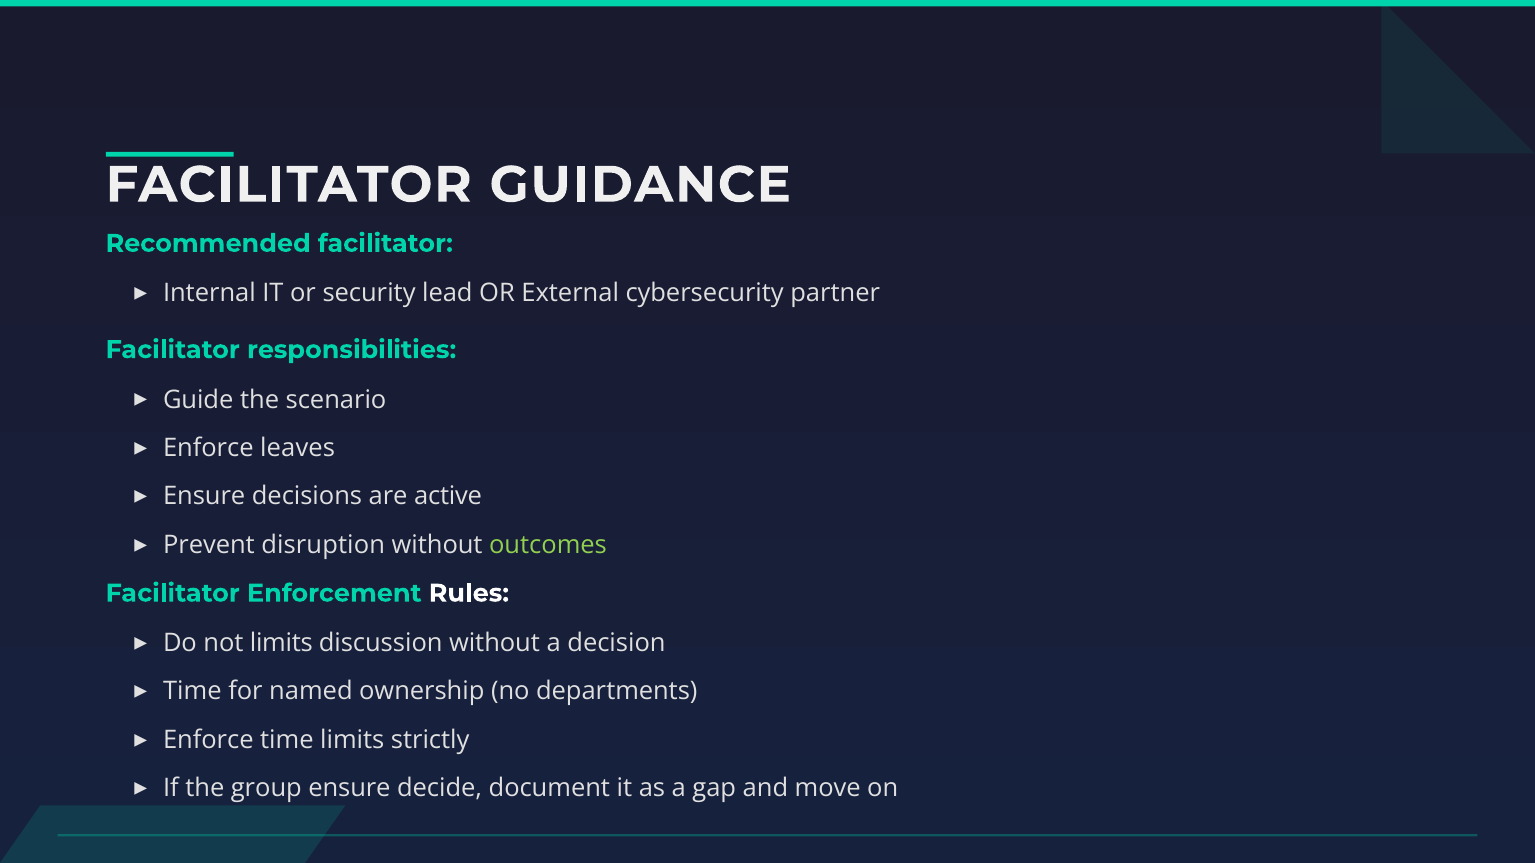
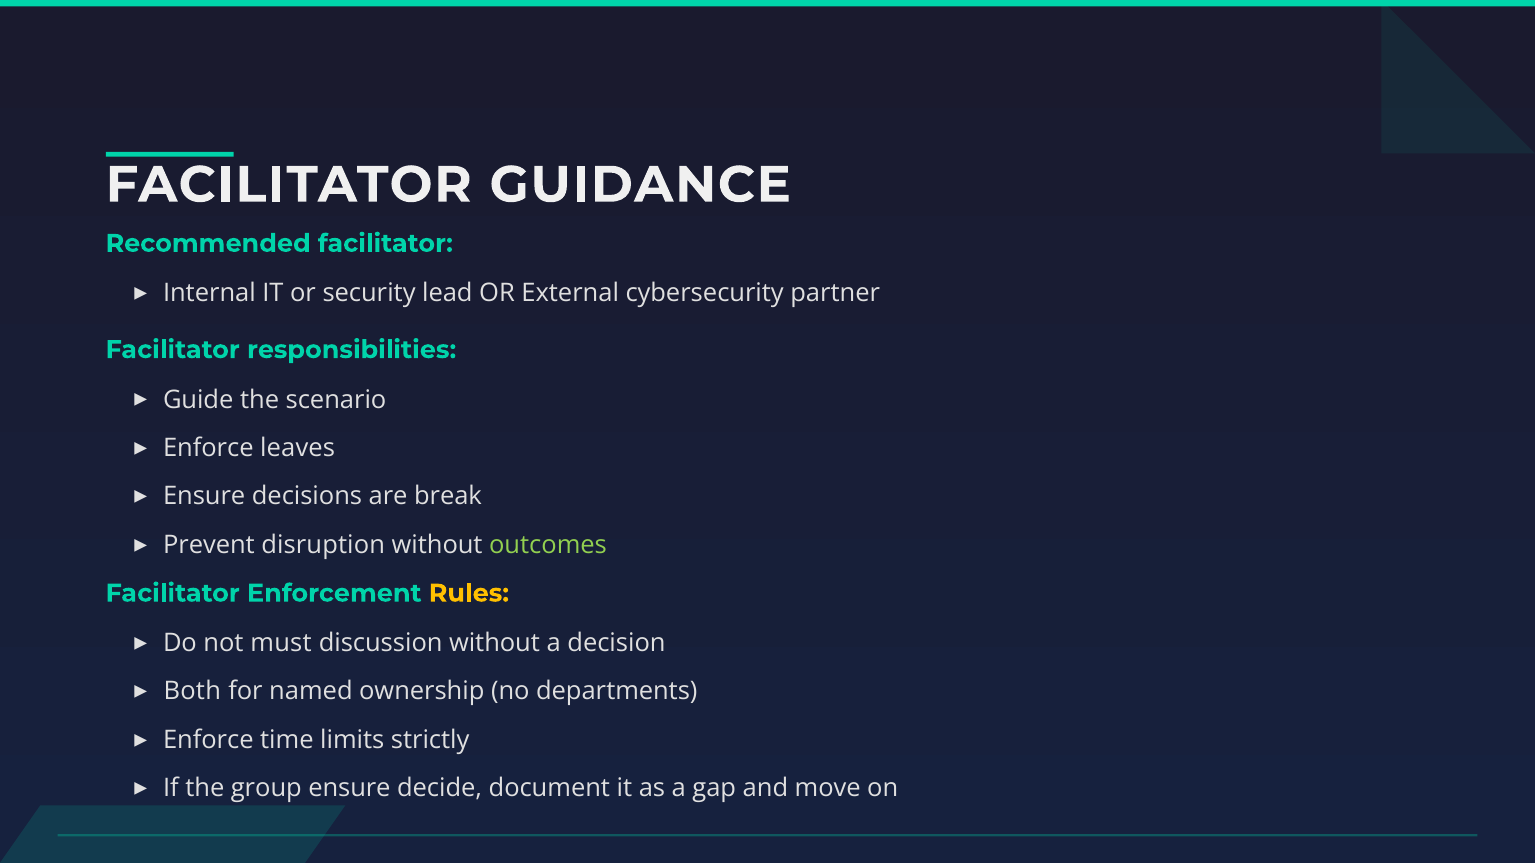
active: active -> break
Rules colour: white -> yellow
not limits: limits -> must
Time at (192, 692): Time -> Both
